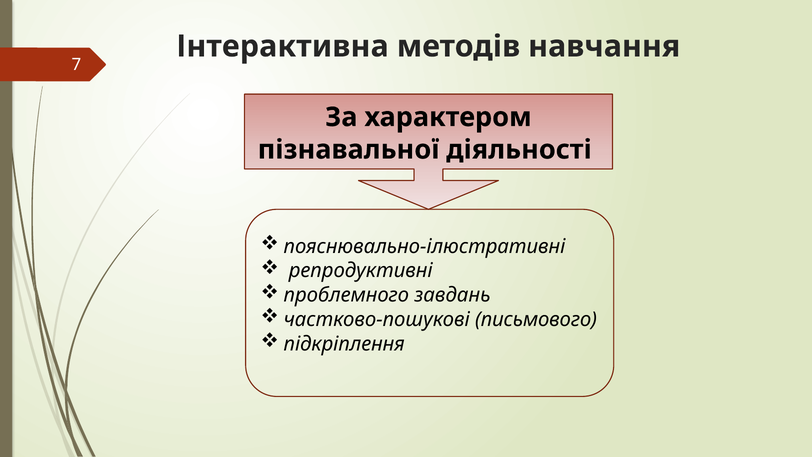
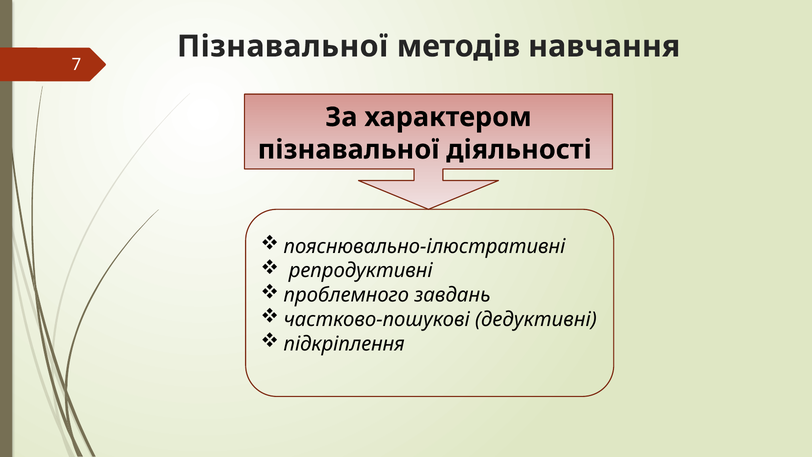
7 Інтерактивна: Інтерактивна -> Пізнавальної
письмового: письмового -> дедуктивні
